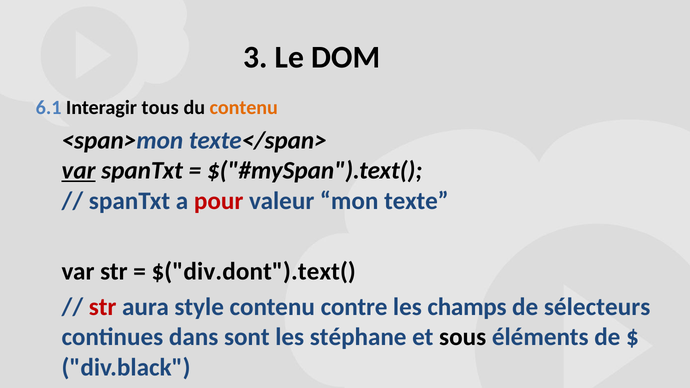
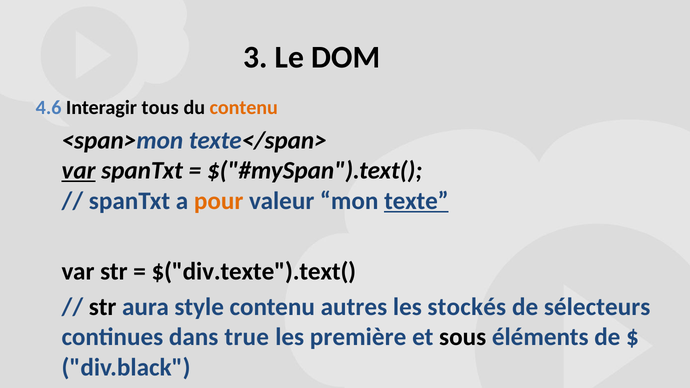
6.1: 6.1 -> 4.6
pour colour: red -> orange
texte underline: none -> present
$("div.dont").text(: $("div.dont").text( -> $("div.texte").text(
str at (103, 307) colour: red -> black
contre: contre -> autres
champs: champs -> stockés
sont: sont -> true
stéphane: stéphane -> première
